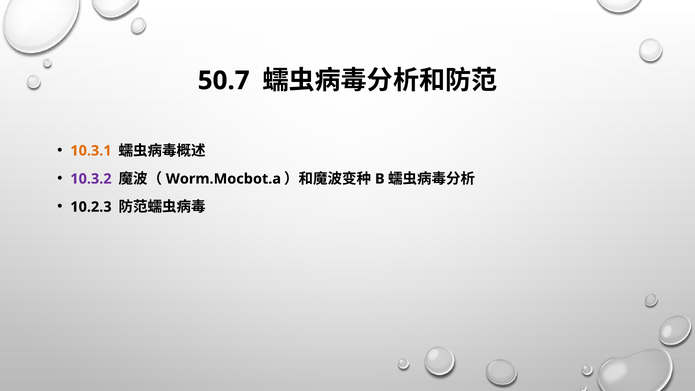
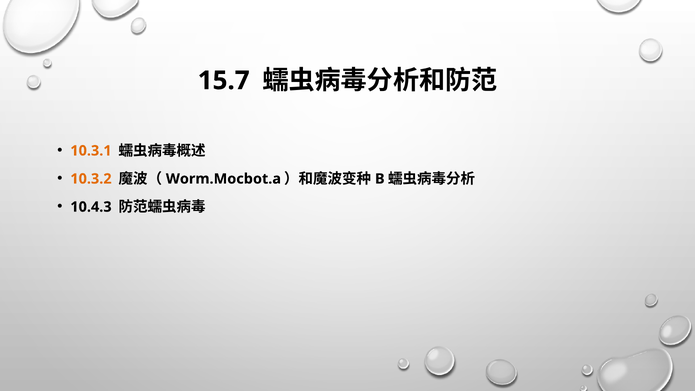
50.7: 50.7 -> 15.7
10.3.2 colour: purple -> orange
10.2.3: 10.2.3 -> 10.4.3
